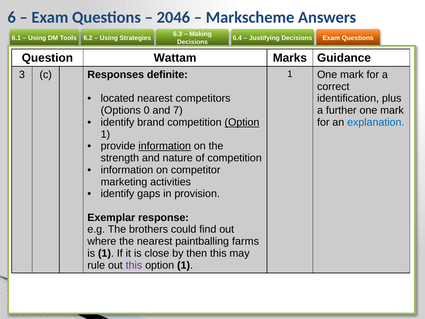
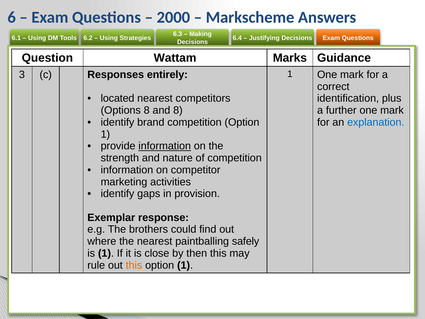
2046: 2046 -> 2000
definite: definite -> entirely
Options 0: 0 -> 8
and 7: 7 -> 8
Option at (242, 122) underline: present -> none
farms: farms -> safely
this at (134, 265) colour: purple -> orange
